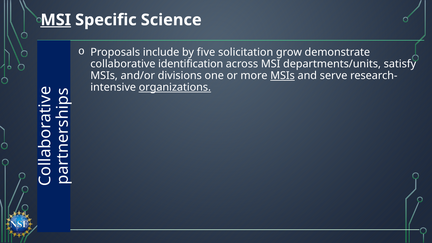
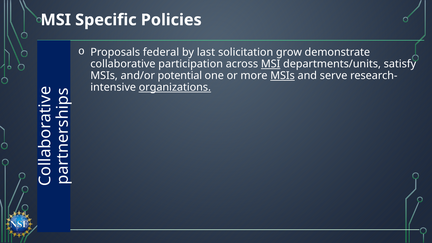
MSI at (56, 20) underline: present -> none
Science: Science -> Policies
include: include -> federal
five: five -> last
identification: identification -> participation
MSI at (271, 64) underline: none -> present
divisions: divisions -> potential
